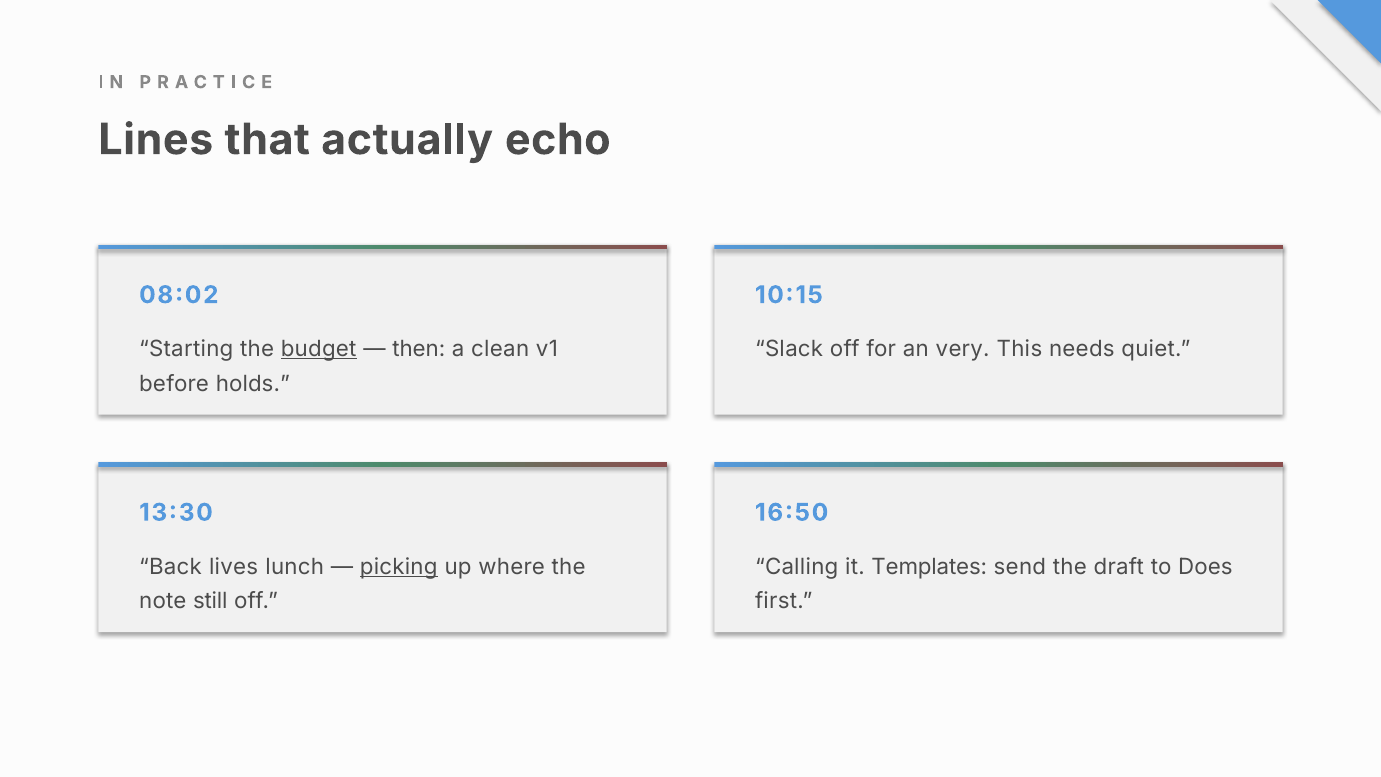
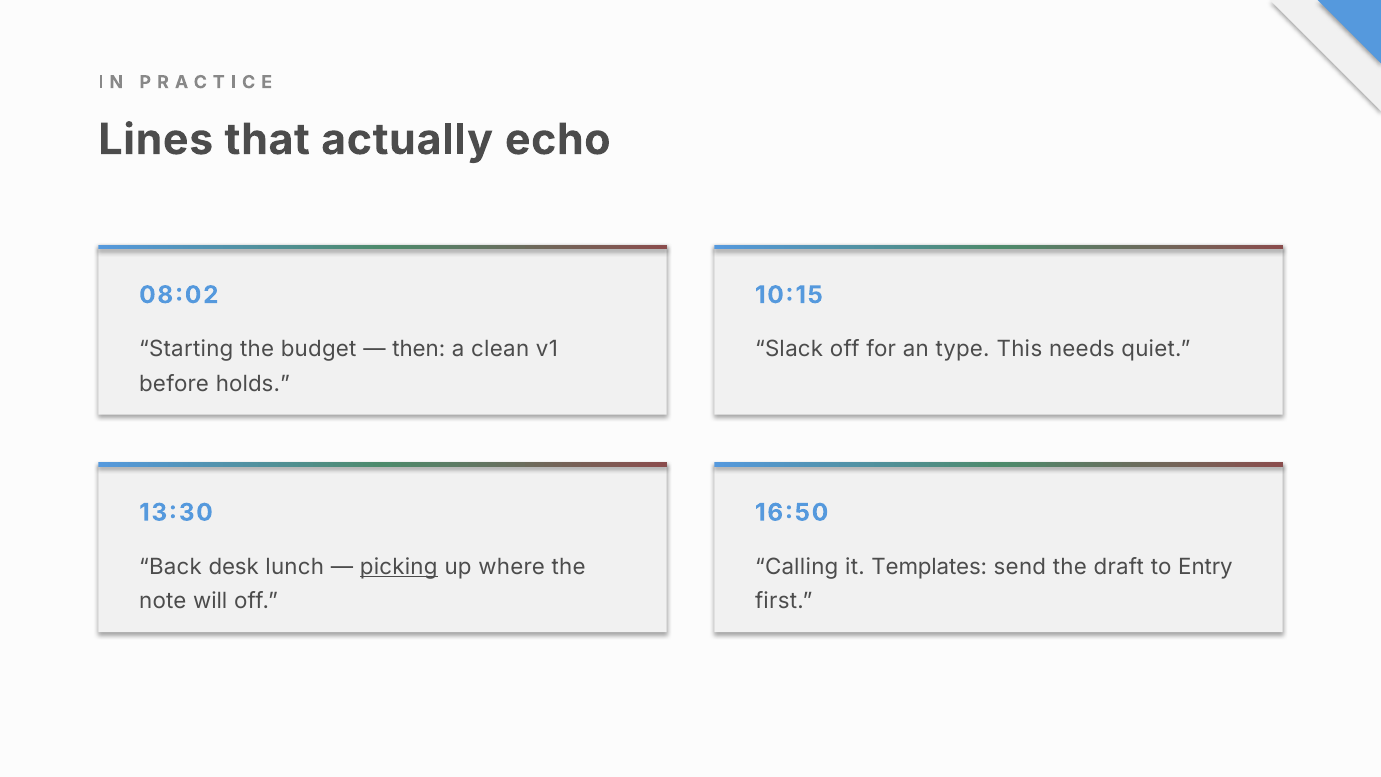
budget underline: present -> none
very: very -> type
lives: lives -> desk
Does: Does -> Entry
still: still -> will
